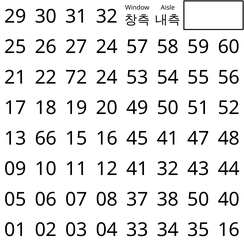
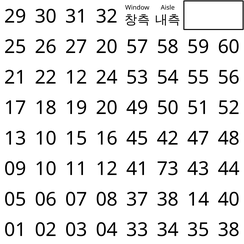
27 24: 24 -> 20
22 72: 72 -> 12
13 66: 66 -> 10
45 41: 41 -> 42
41 32: 32 -> 73
38 50: 50 -> 14
35 16: 16 -> 38
